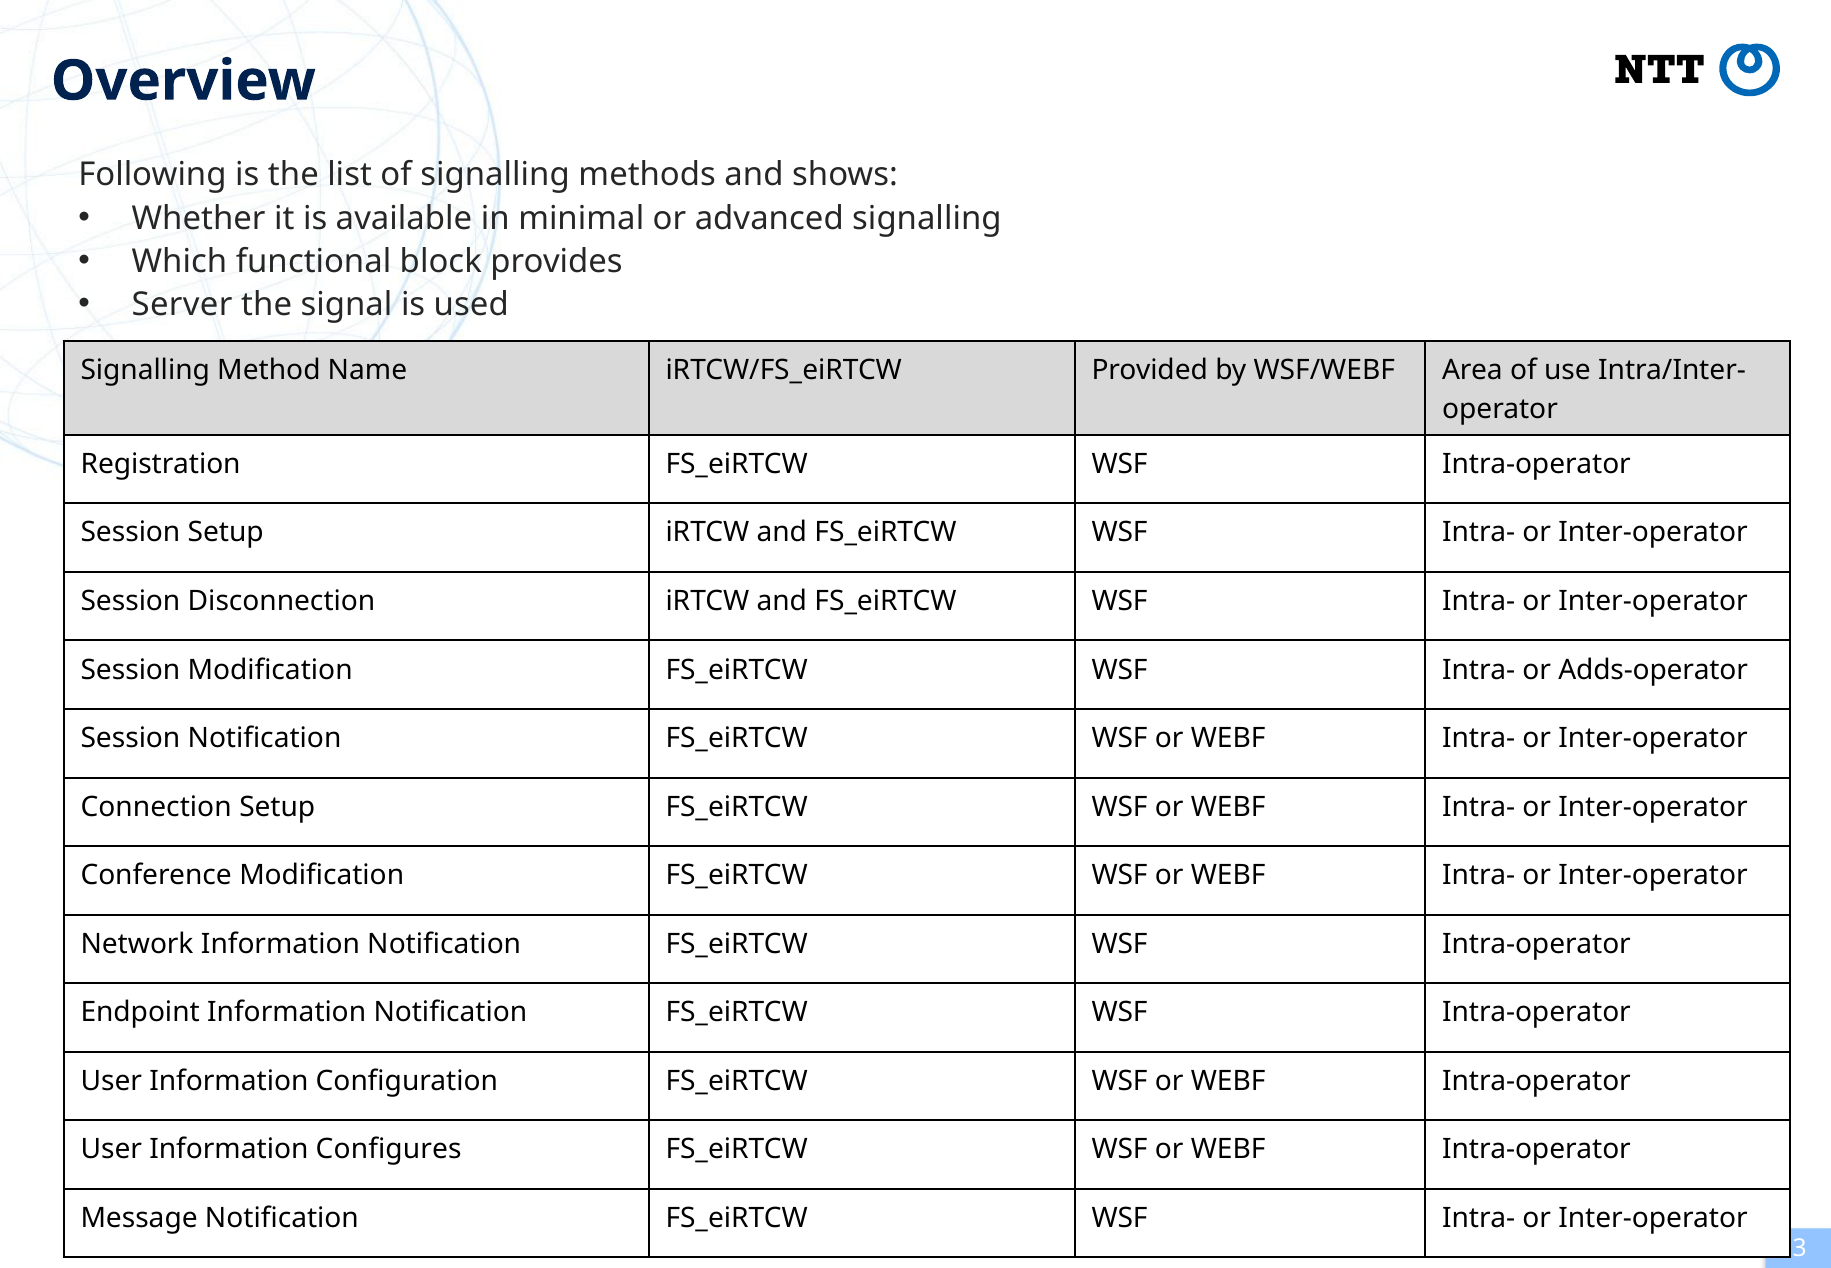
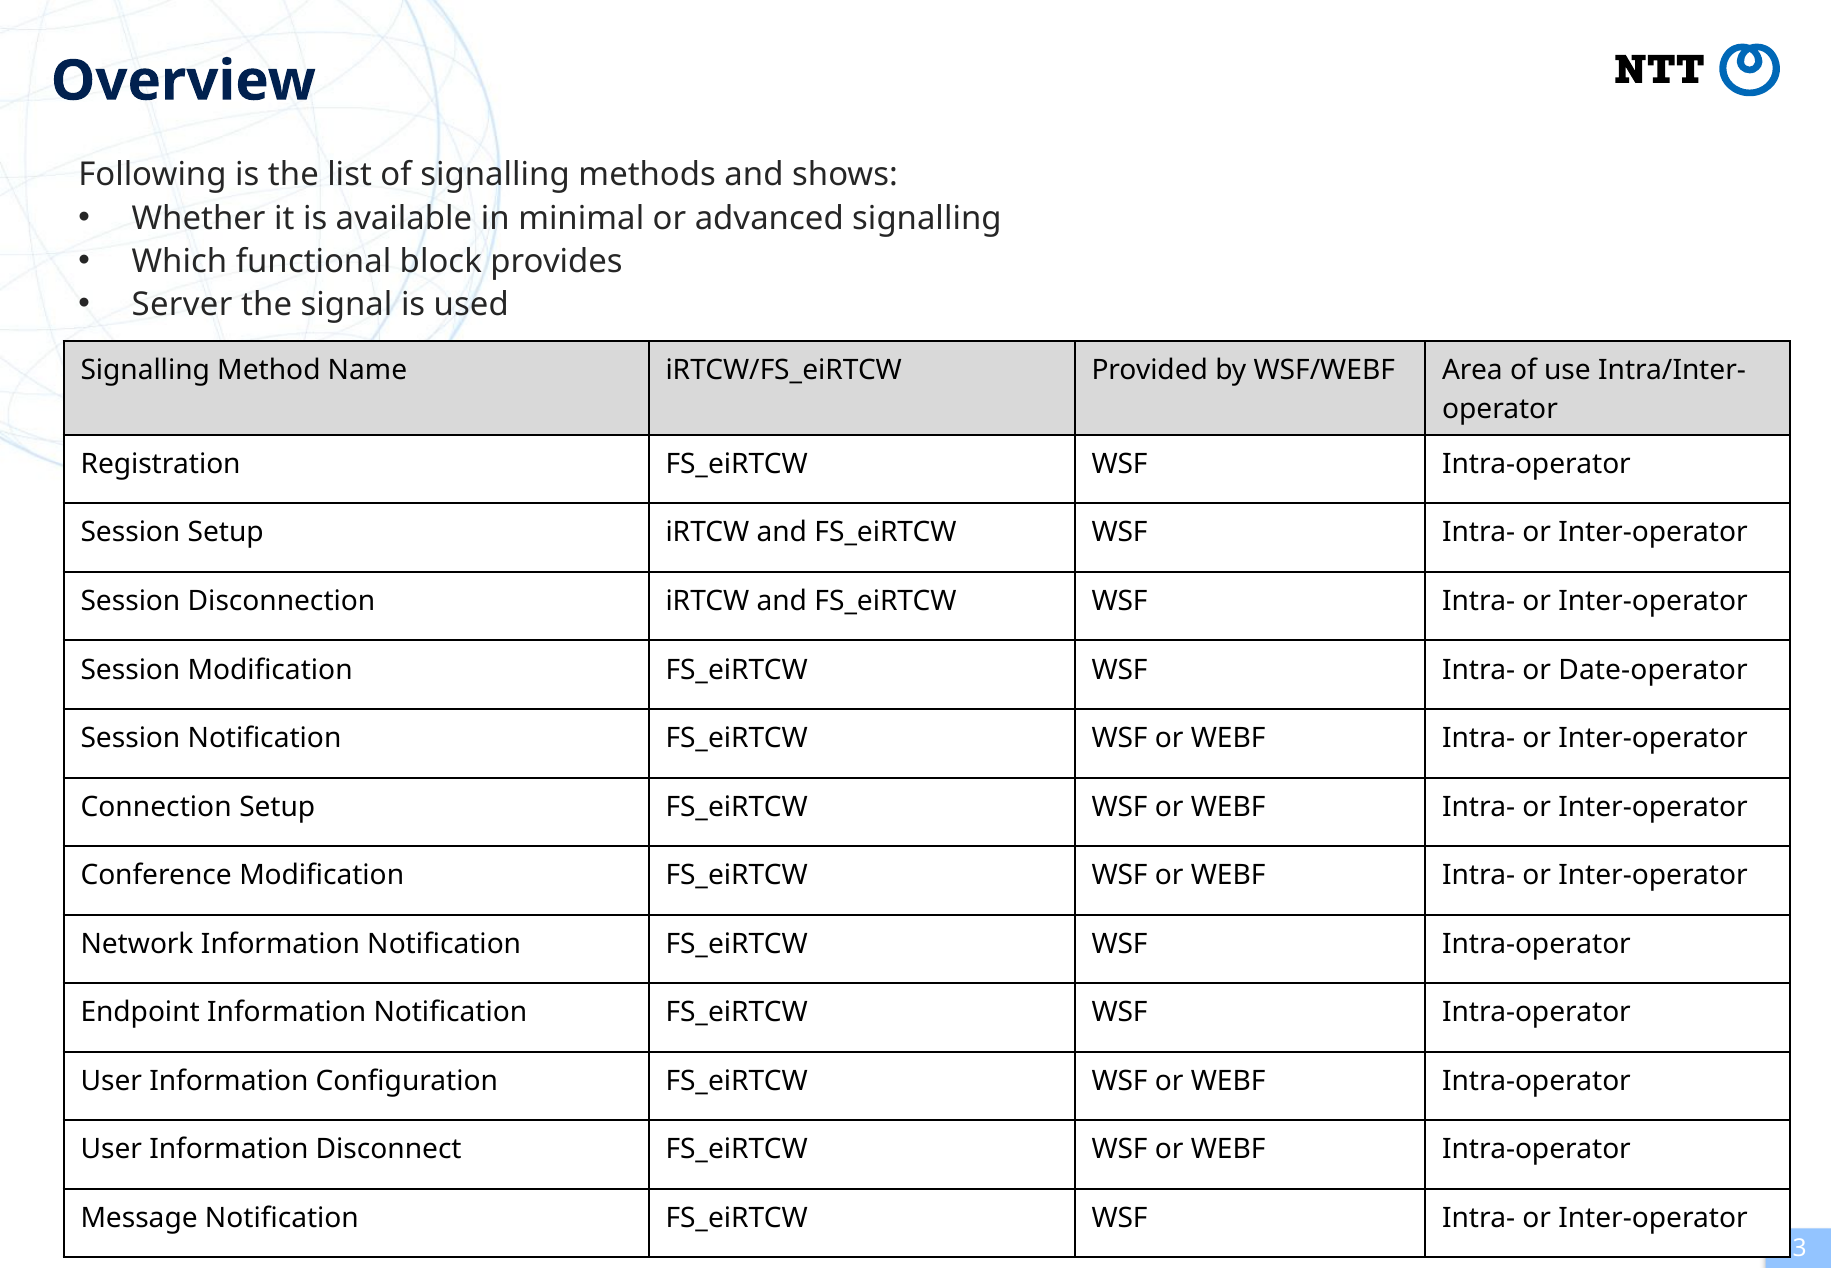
Adds-operator: Adds-operator -> Date-operator
Configures: Configures -> Disconnect
